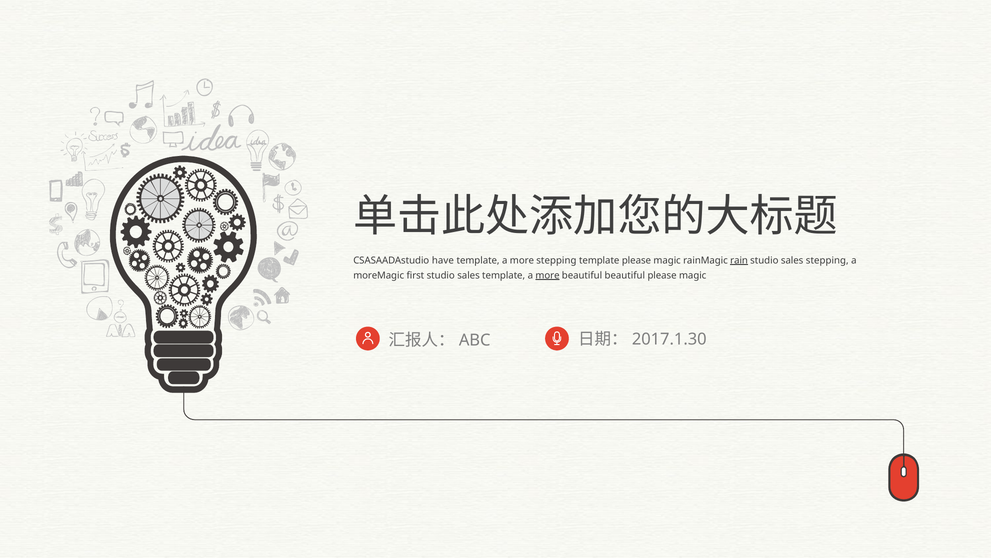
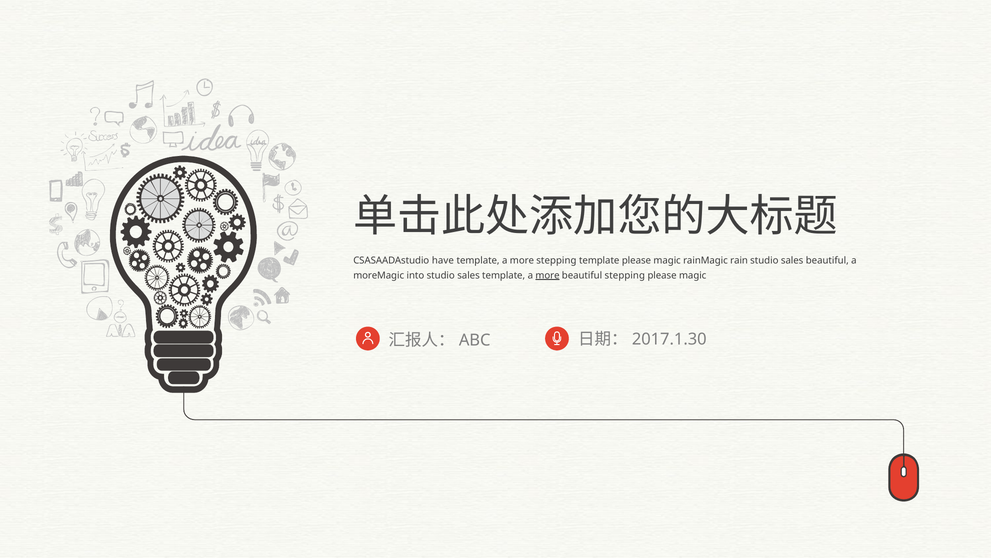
rain underline: present -> none
sales stepping: stepping -> beautiful
first: first -> into
beautiful beautiful: beautiful -> stepping
